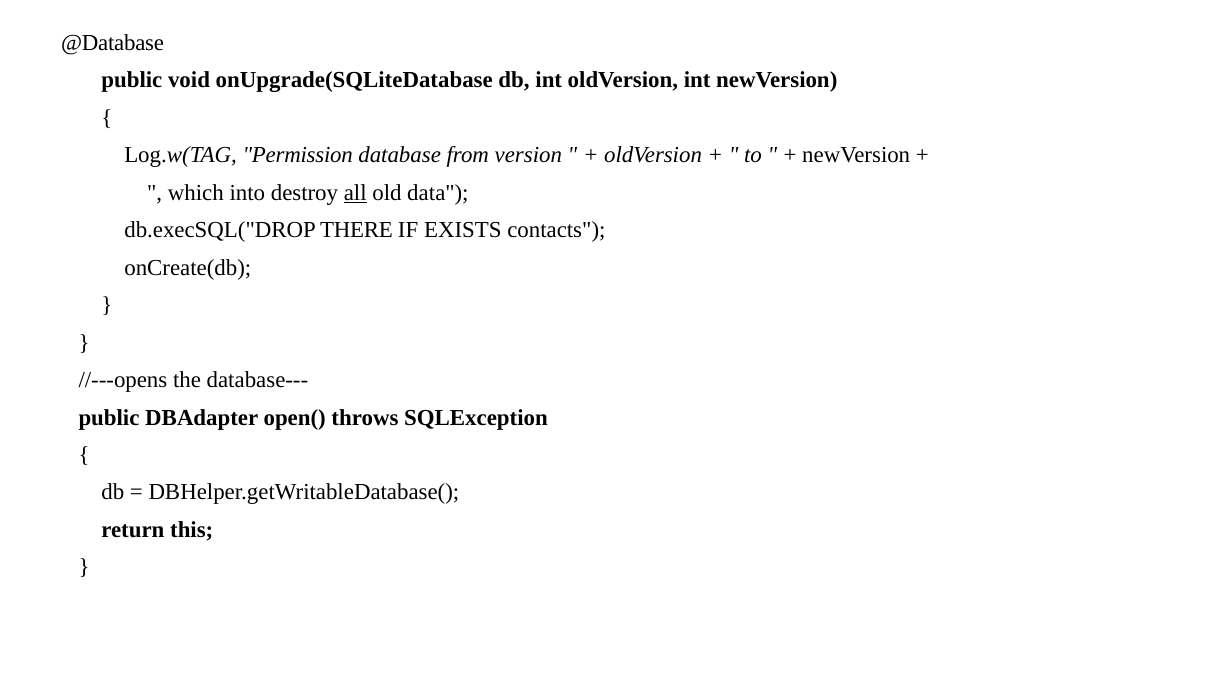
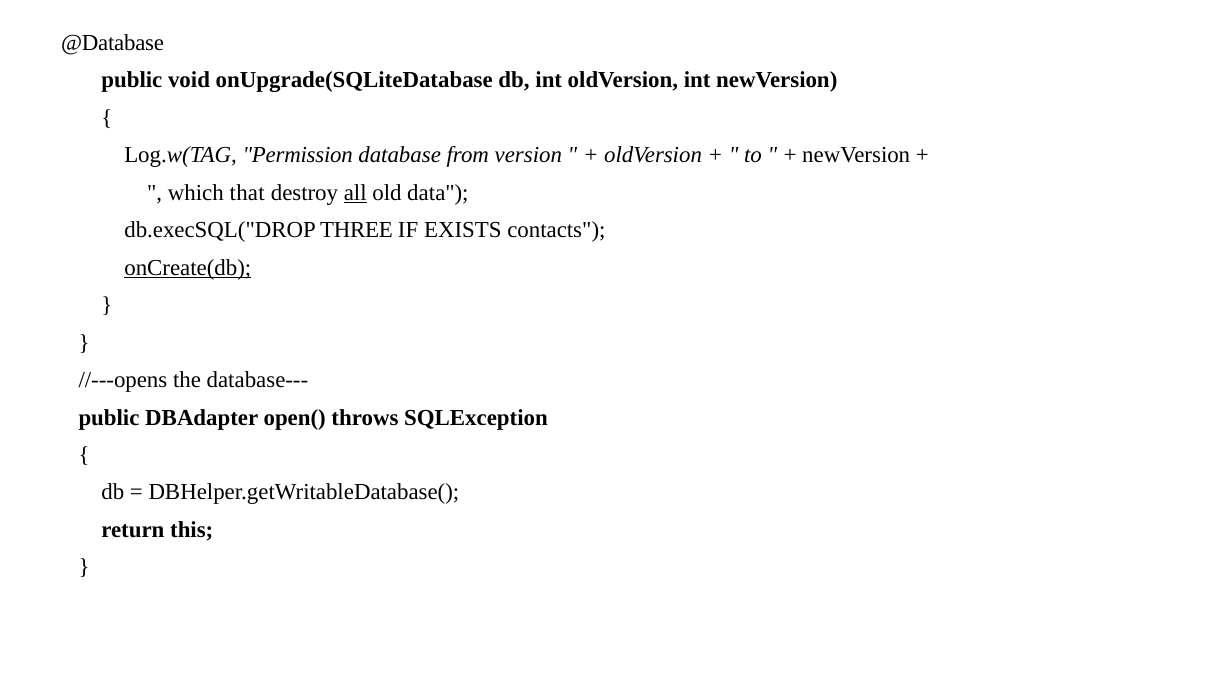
into: into -> that
THERE: THERE -> THREE
onCreate(db underline: none -> present
